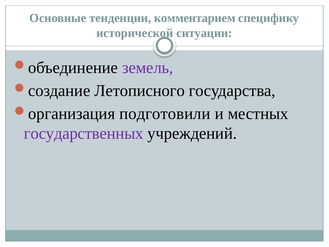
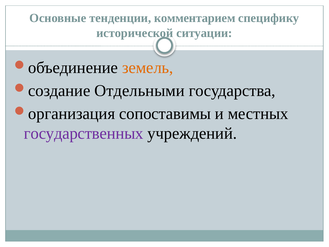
земель colour: purple -> orange
Летописного: Летописного -> Отдельными
подготовили: подготовили -> сопоставимы
